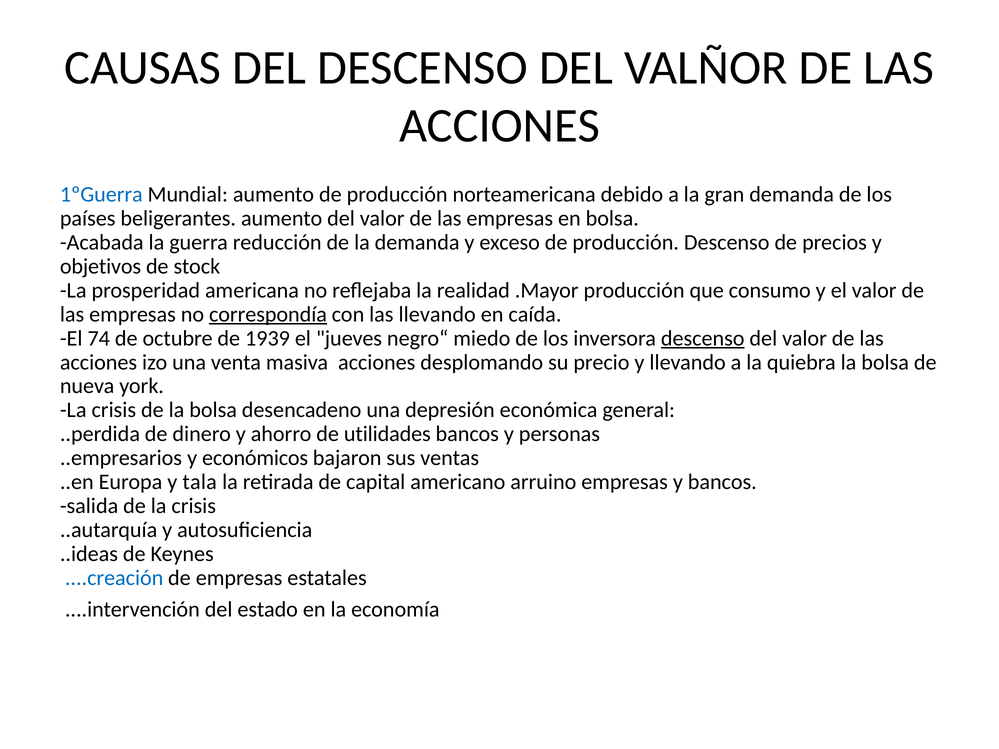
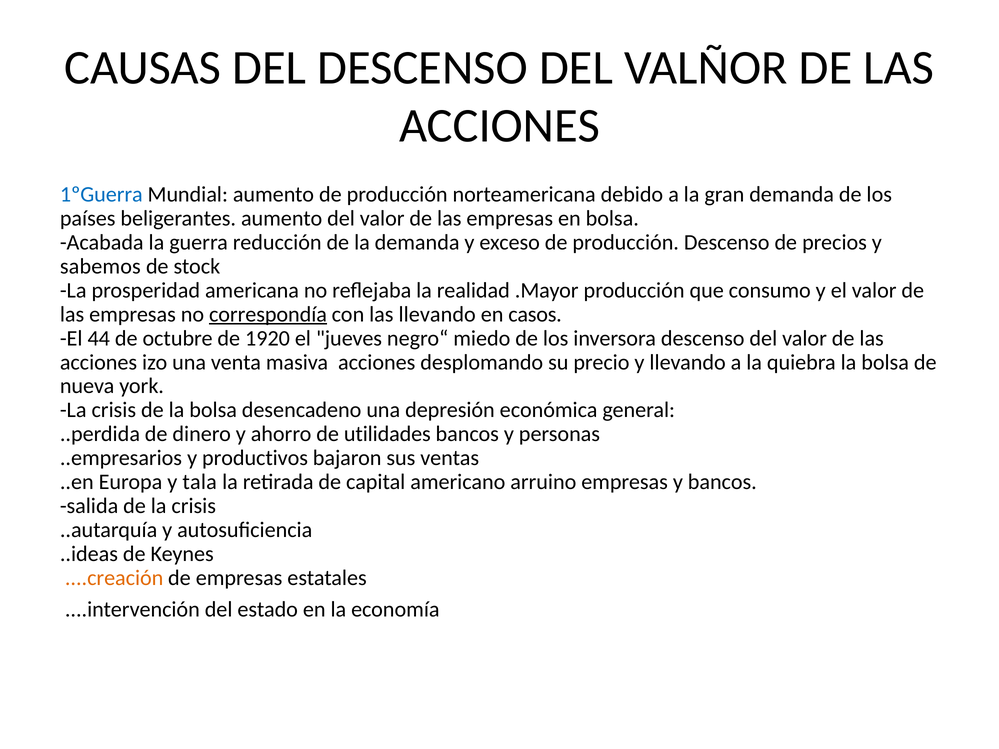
objetivos: objetivos -> sabemos
caída: caída -> casos
74: 74 -> 44
1939: 1939 -> 1920
descenso at (703, 338) underline: present -> none
económicos: económicos -> productivos
....creación colour: blue -> orange
